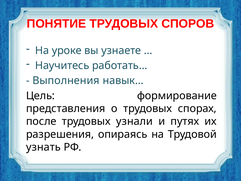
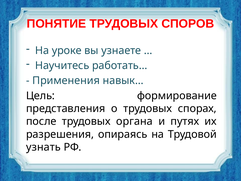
Выполнения: Выполнения -> Применения
узнали: узнали -> органа
